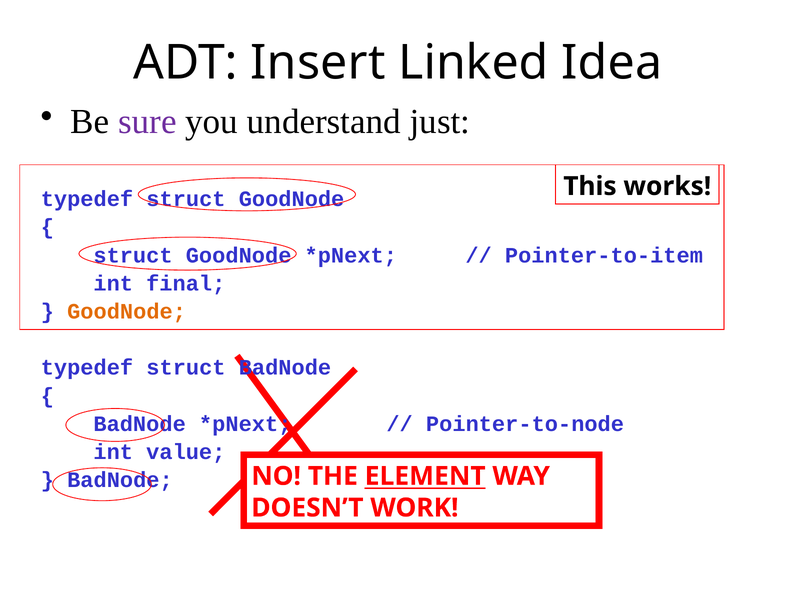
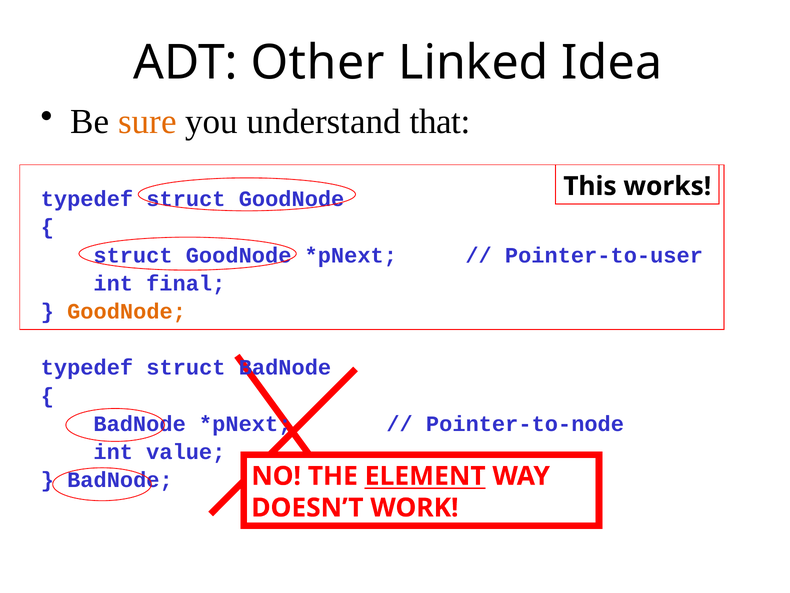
Insert: Insert -> Other
sure colour: purple -> orange
just: just -> that
Pointer-to-item: Pointer-to-item -> Pointer-to-user
